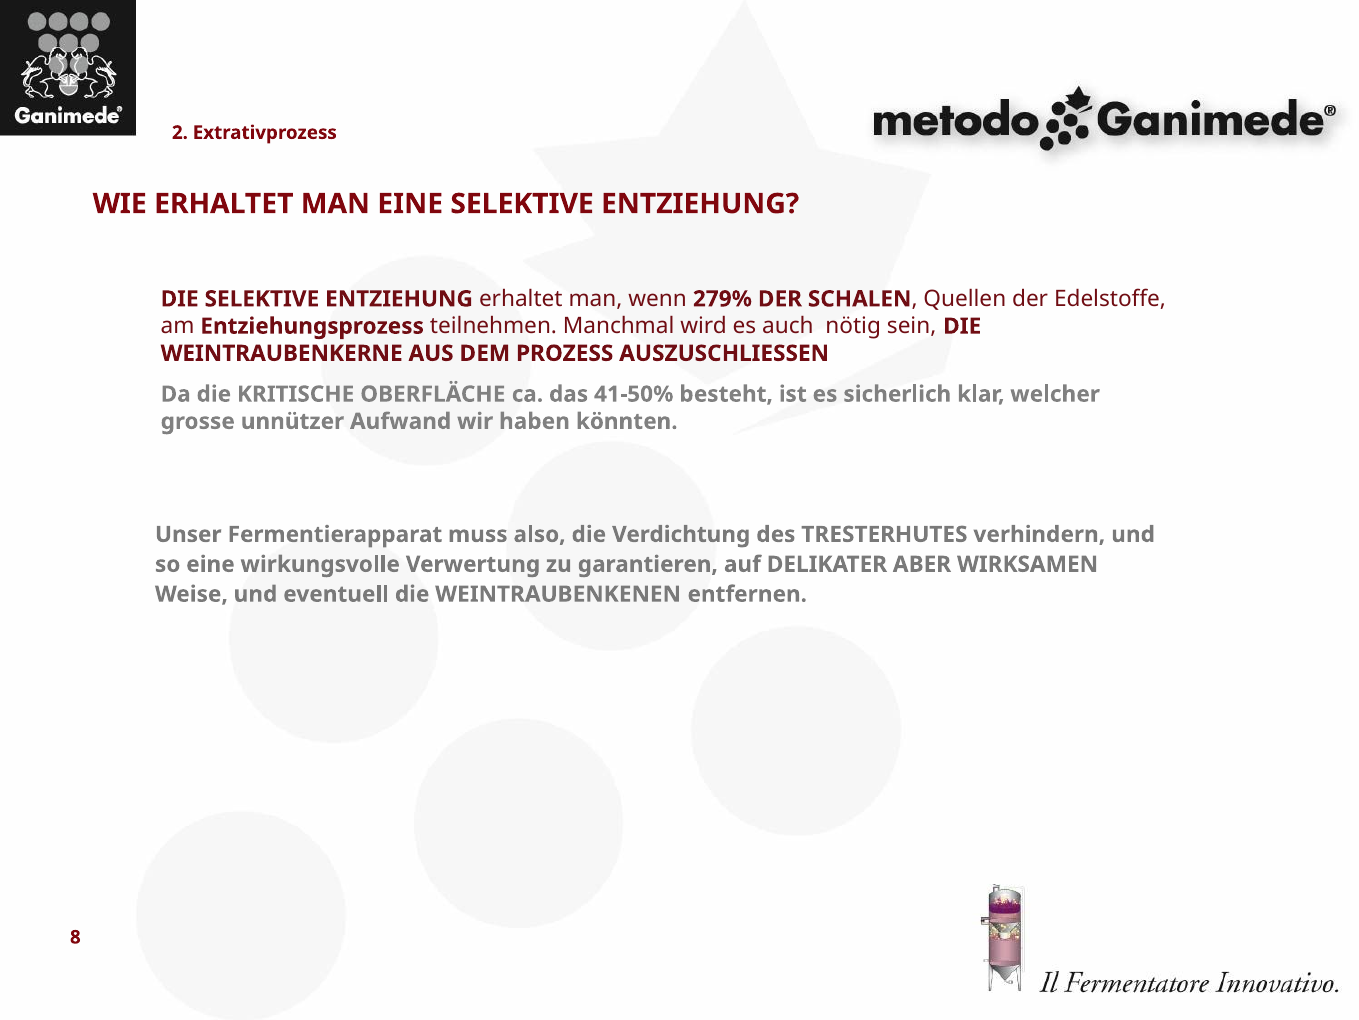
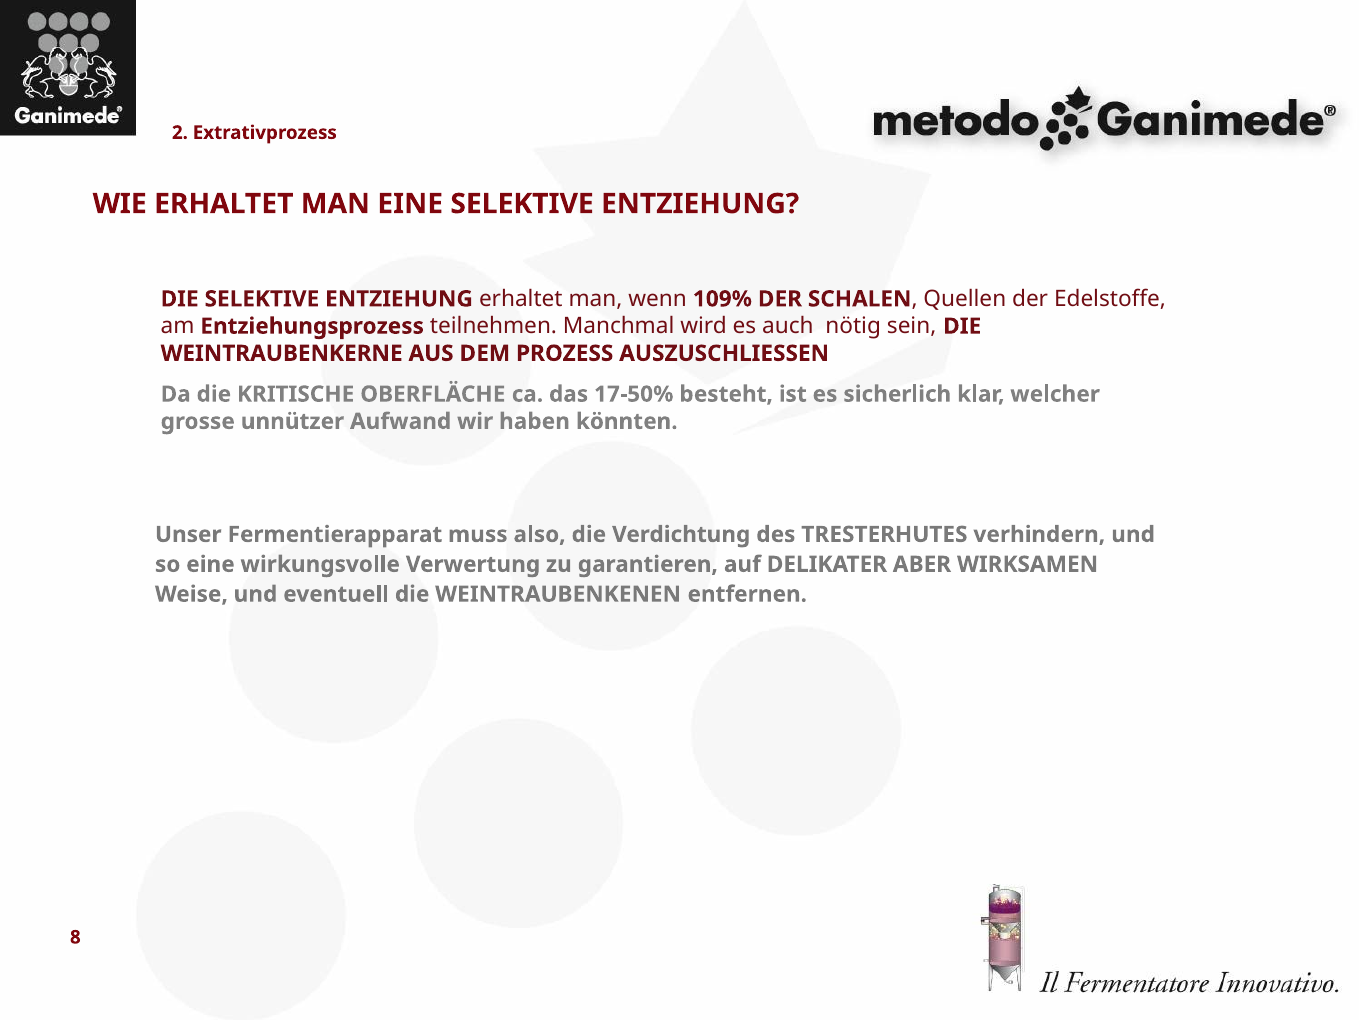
279%: 279% -> 109%
41-50%: 41-50% -> 17-50%
